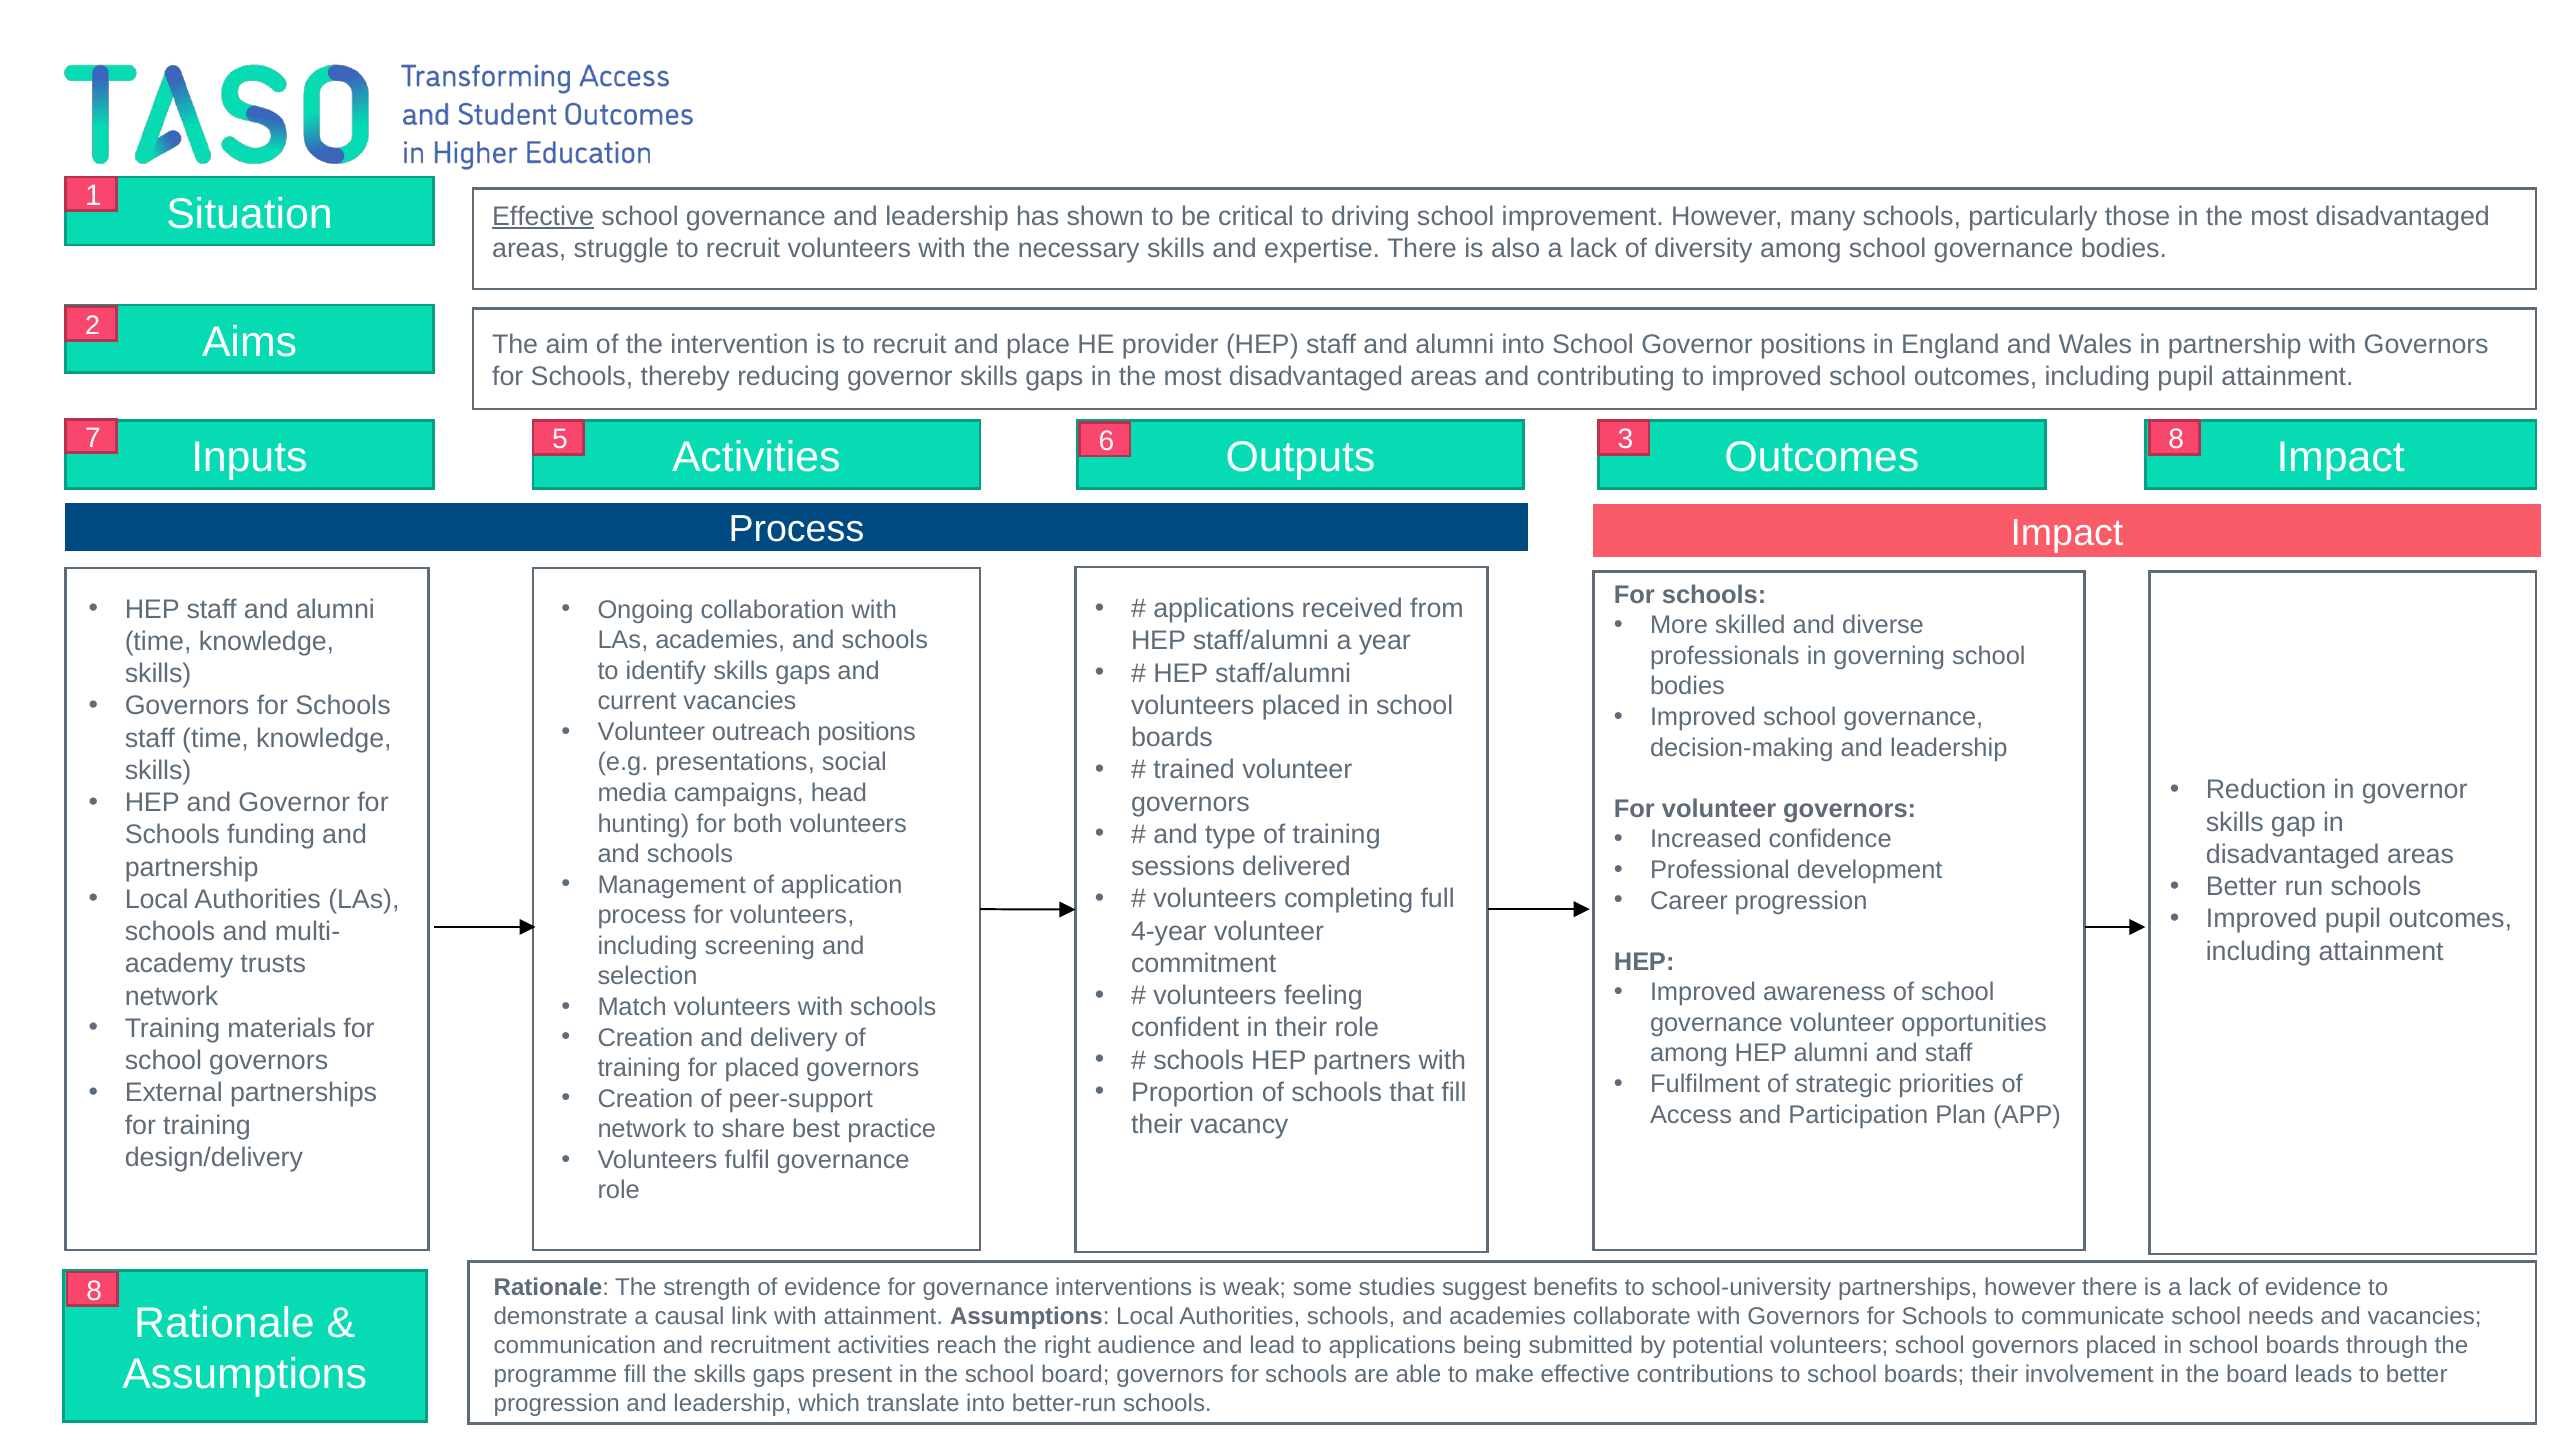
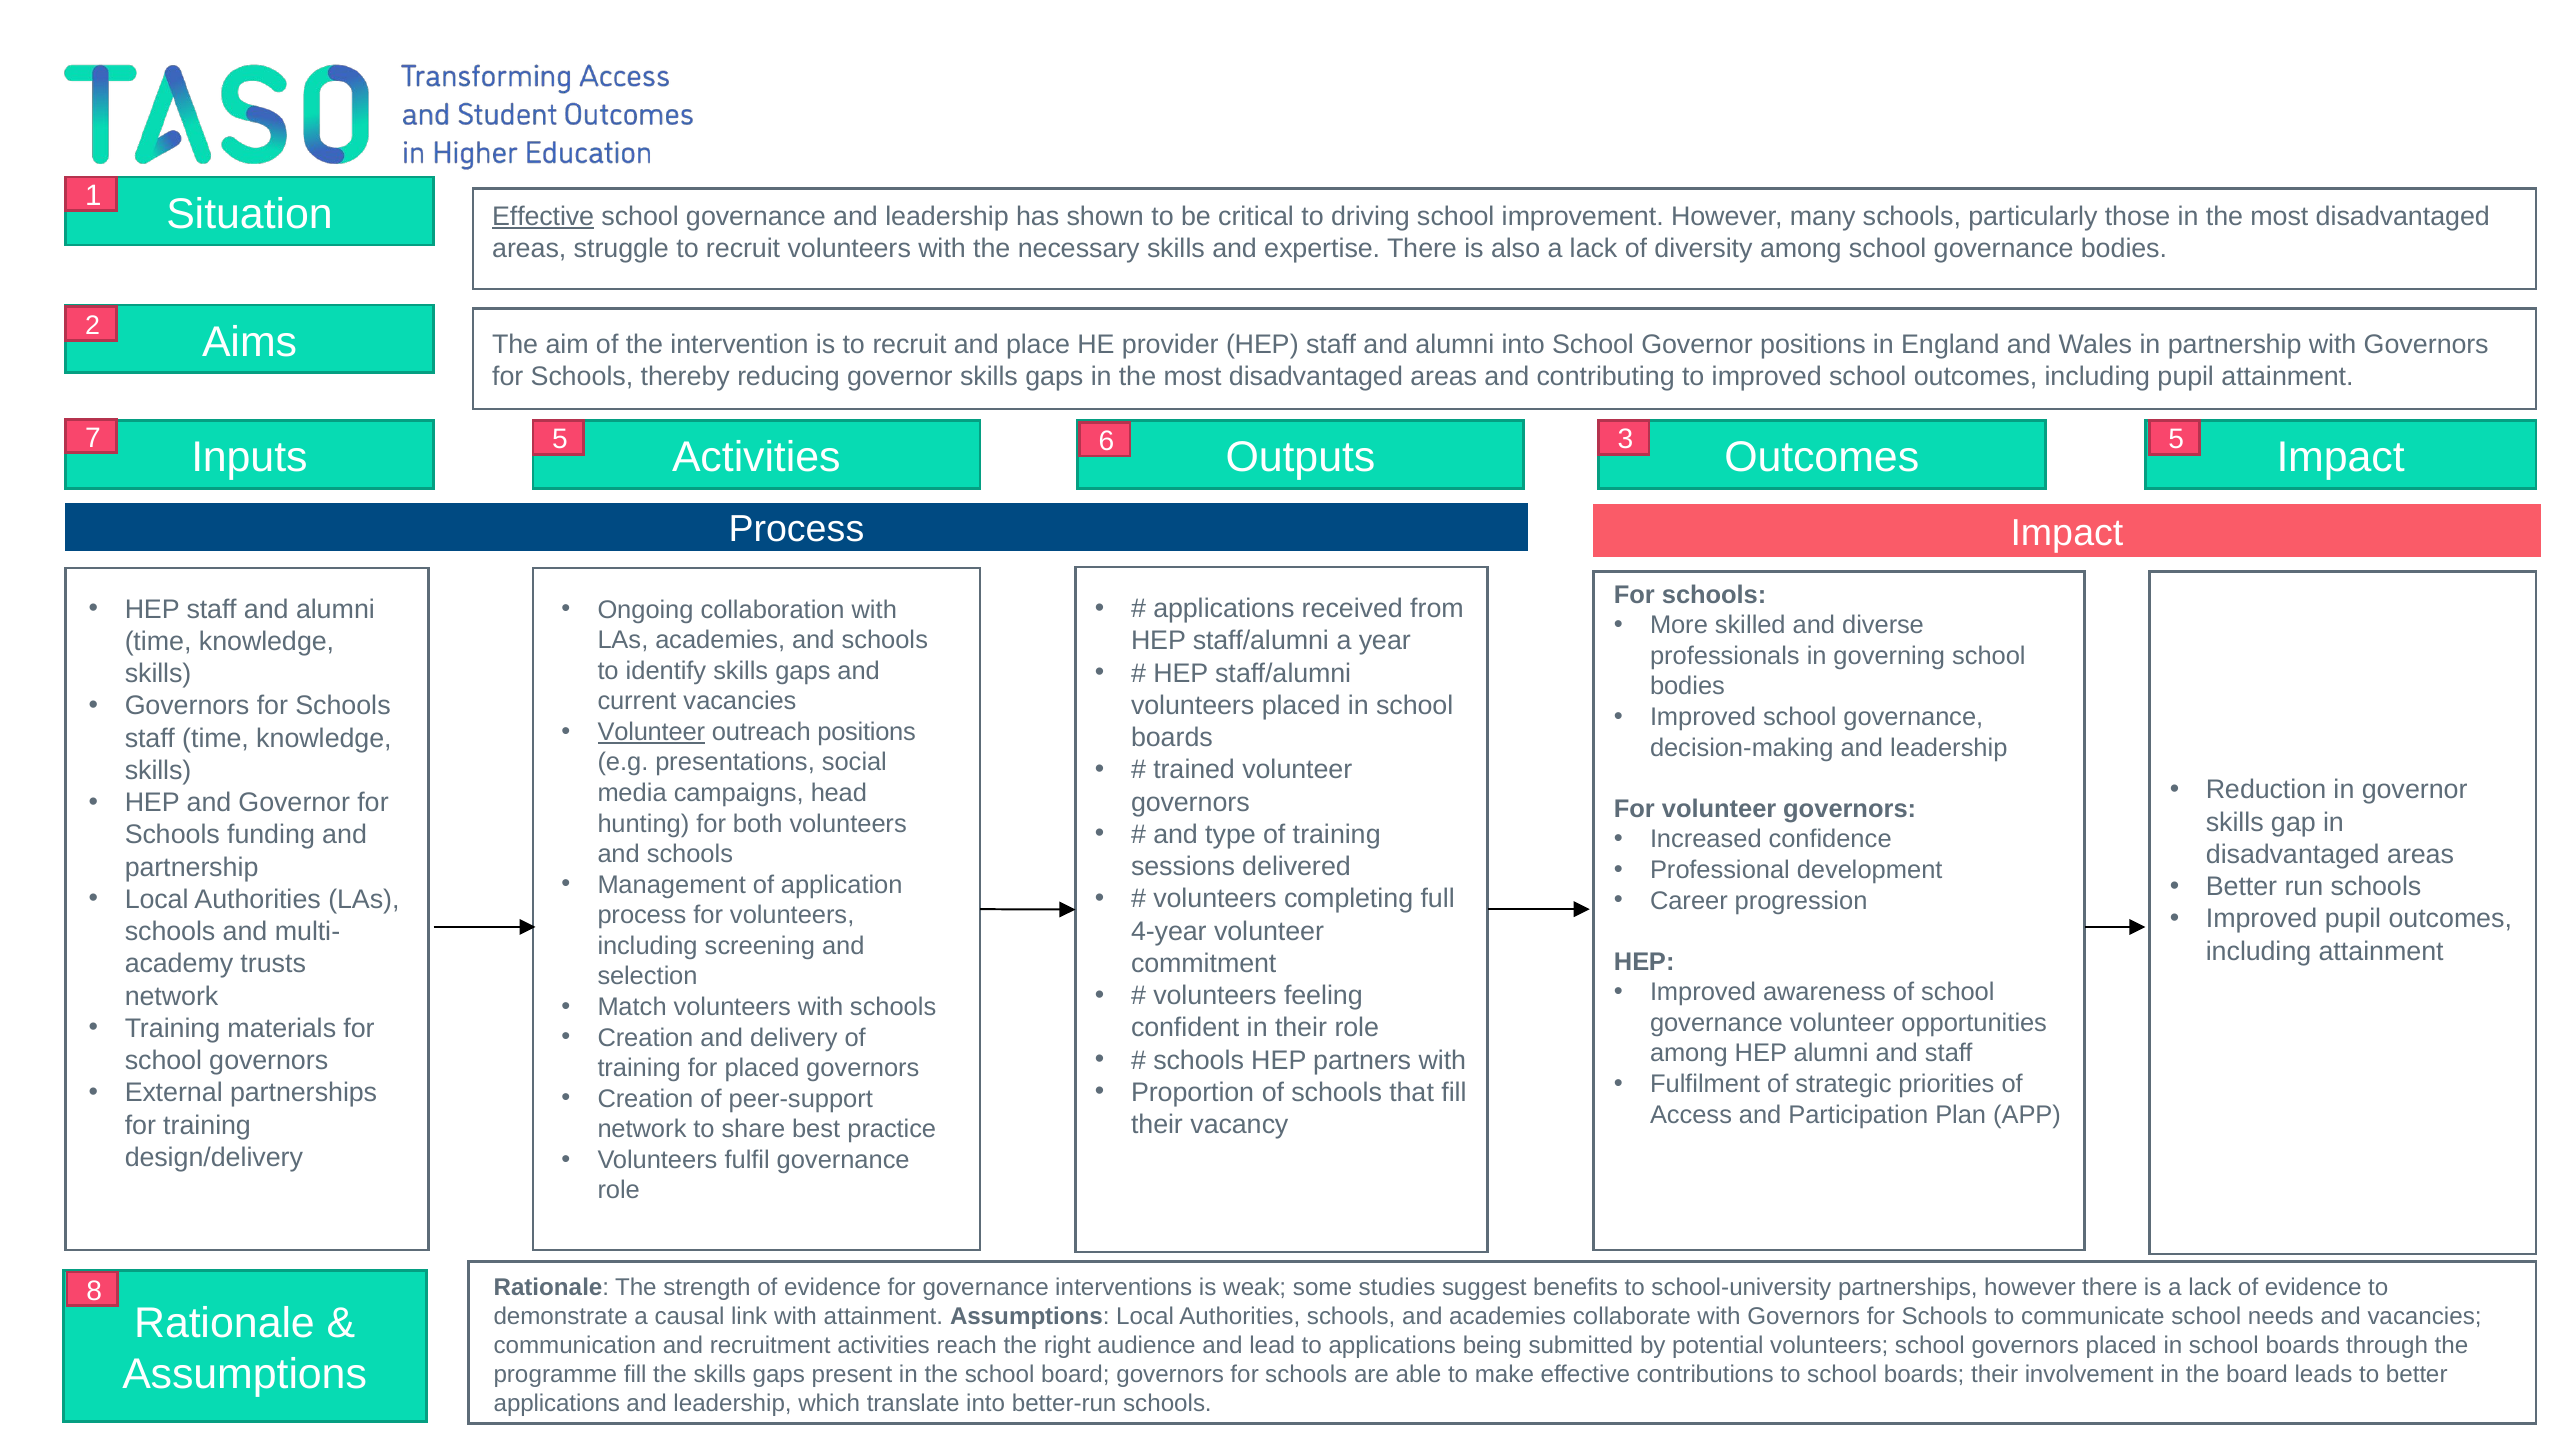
3 8: 8 -> 5
Volunteer at (651, 732) underline: none -> present
progression at (557, 1404): progression -> applications
